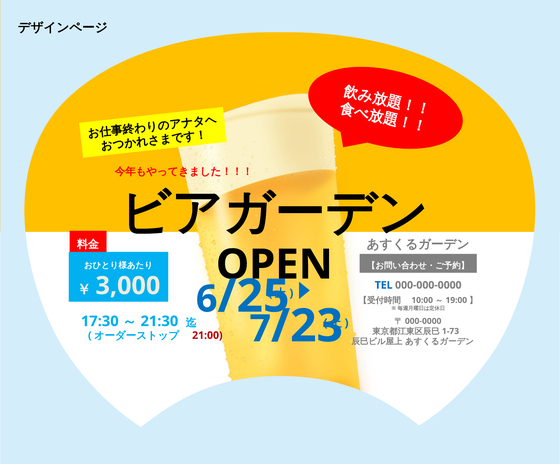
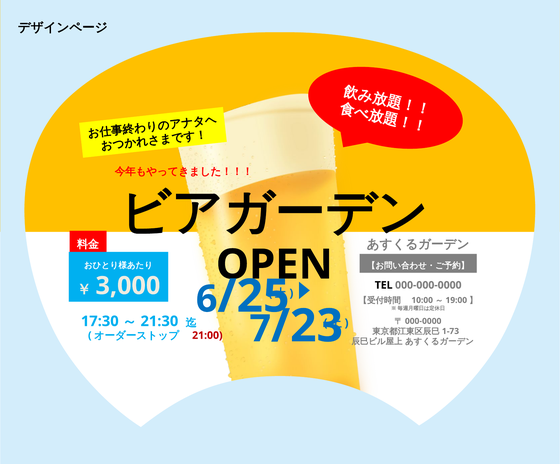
TEL colour: blue -> black
